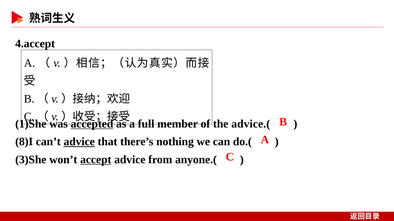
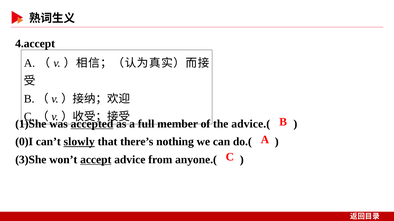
8)I: 8)I -> 0)I
can’t advice: advice -> slowly
